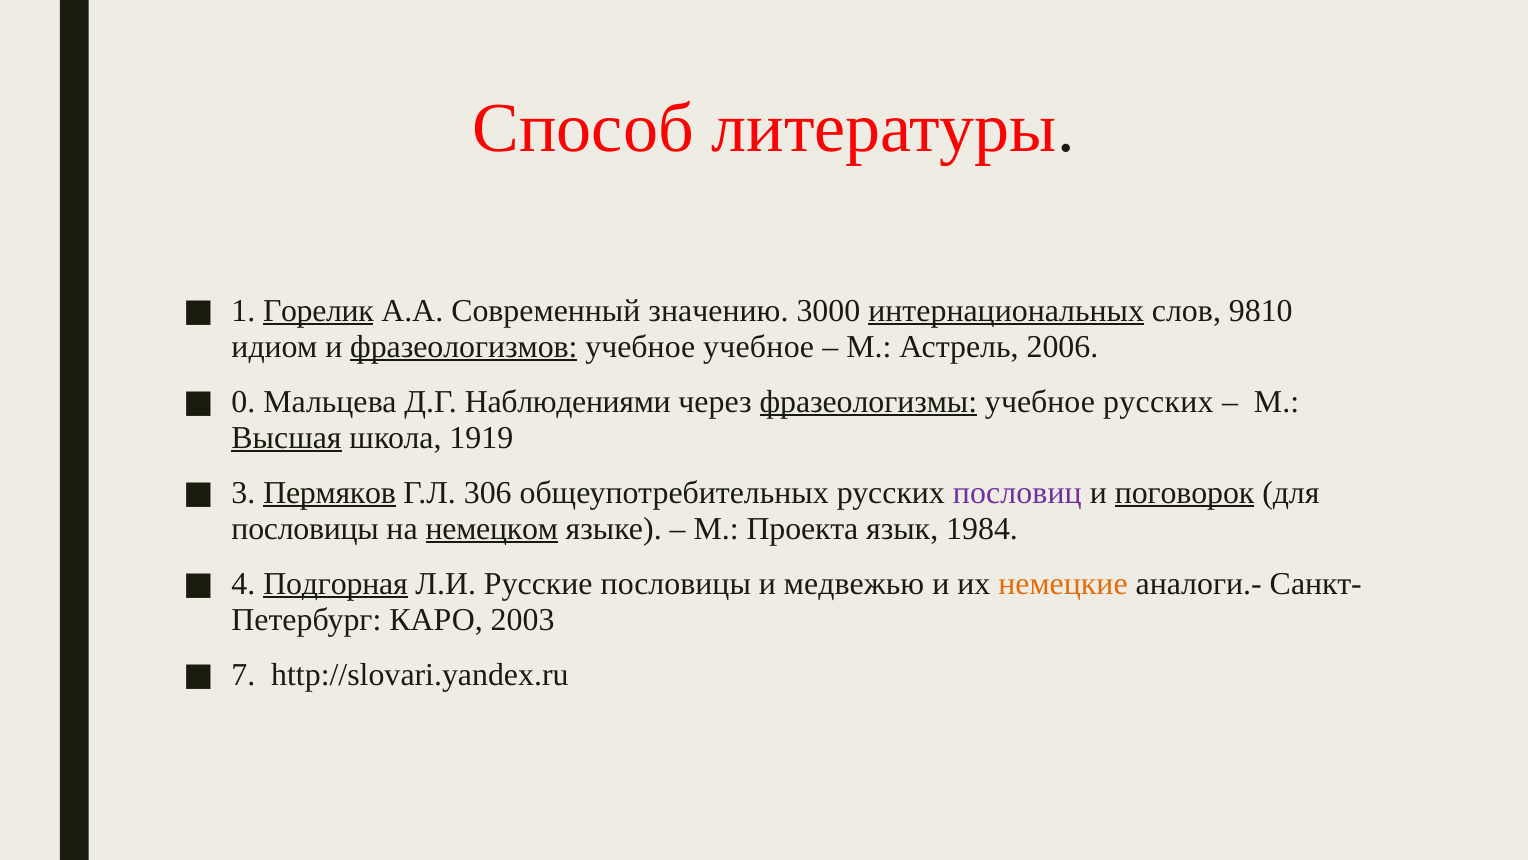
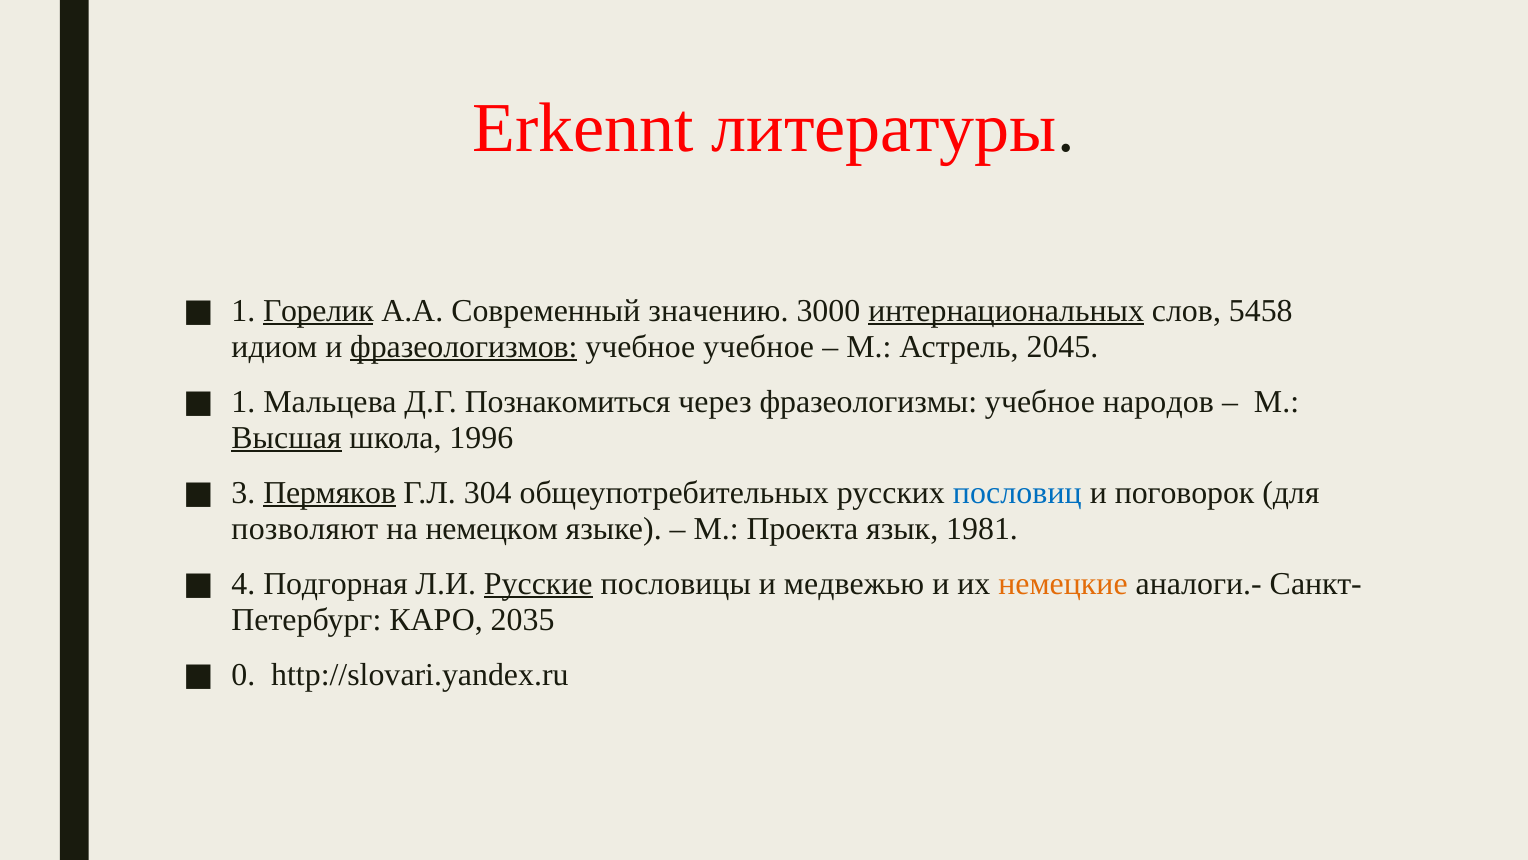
Способ: Способ -> Erkennt
9810: 9810 -> 5458
2006: 2006 -> 2045
0 at (243, 401): 0 -> 1
Наблюдениями: Наблюдениями -> Познакомиться
фразеологизмы underline: present -> none
учебное русских: русских -> народов
1919: 1919 -> 1996
306: 306 -> 304
пословиц colour: purple -> blue
поговорок underline: present -> none
пословицы at (305, 528): пословицы -> позволяют
немецком underline: present -> none
1984: 1984 -> 1981
Подгорная underline: present -> none
Русские underline: none -> present
2003: 2003 -> 2035
7: 7 -> 0
